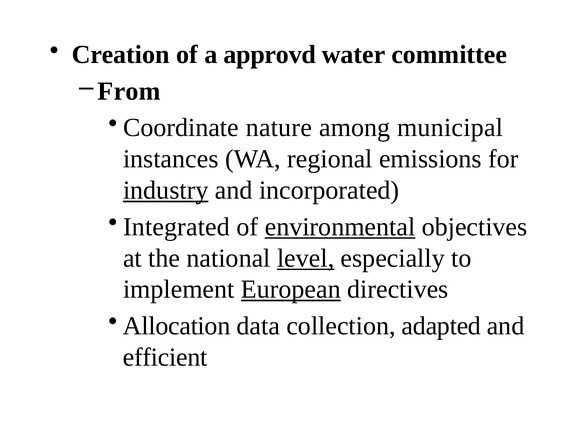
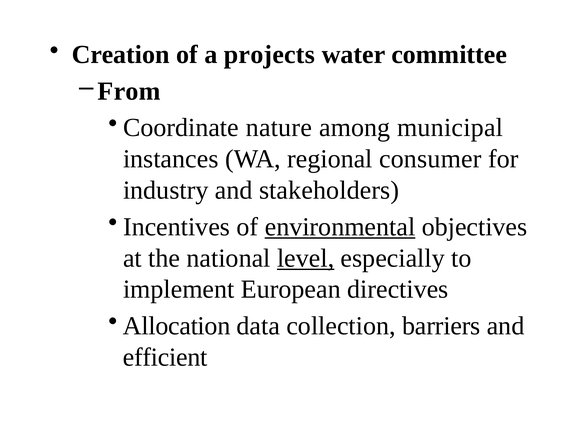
approvd: approvd -> projects
emissions: emissions -> consumer
industry underline: present -> none
incorporated: incorporated -> stakeholders
Integrated: Integrated -> Incentives
European underline: present -> none
adapted: adapted -> barriers
